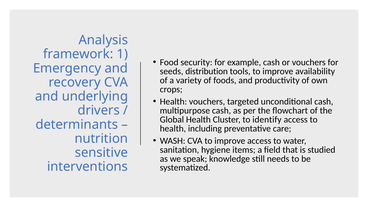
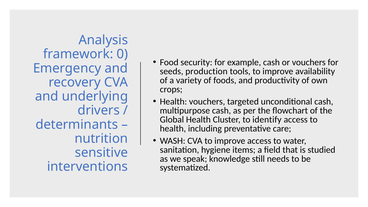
1: 1 -> 0
distribution: distribution -> production
